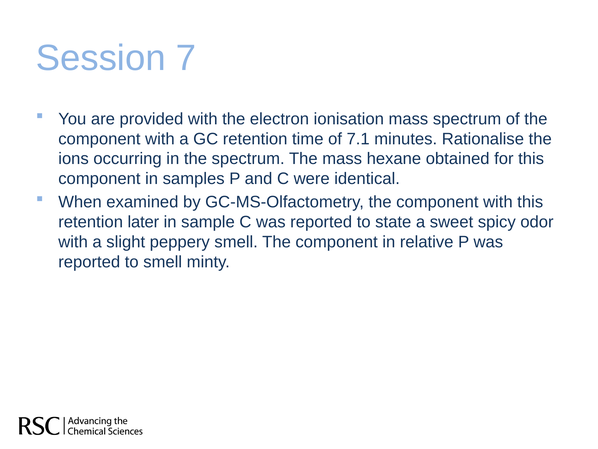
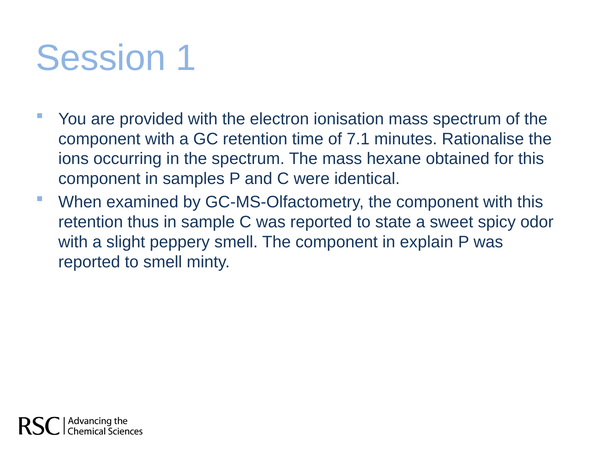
7: 7 -> 1
later: later -> thus
relative: relative -> explain
